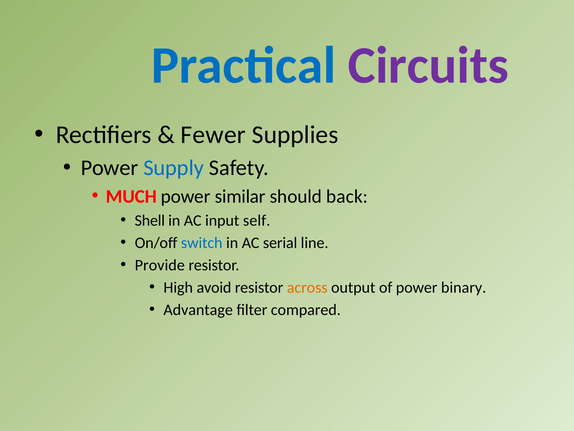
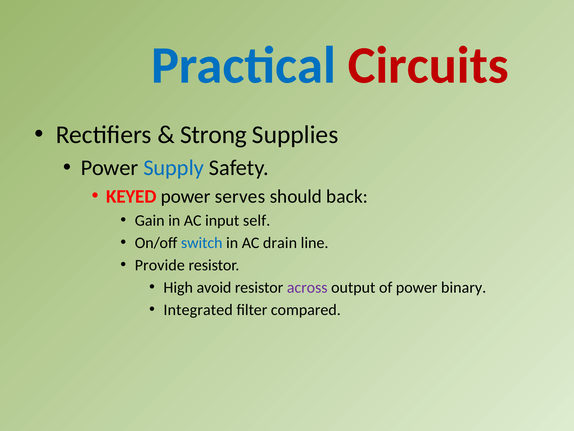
Circuits colour: purple -> red
Fewer: Fewer -> Strong
MUCH: MUCH -> KEYED
similar: similar -> serves
Shell: Shell -> Gain
serial: serial -> drain
across colour: orange -> purple
Advantage: Advantage -> Integrated
